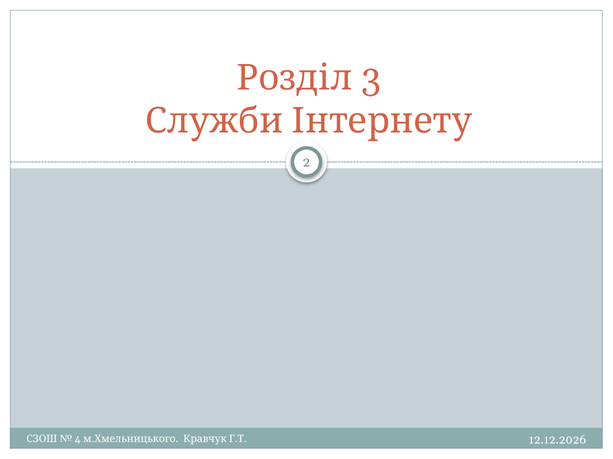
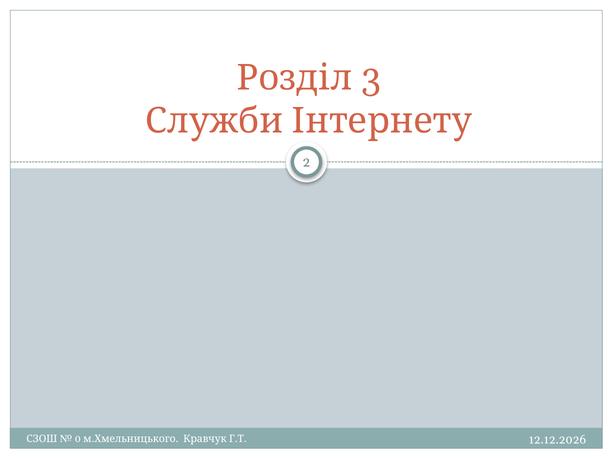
4: 4 -> 0
